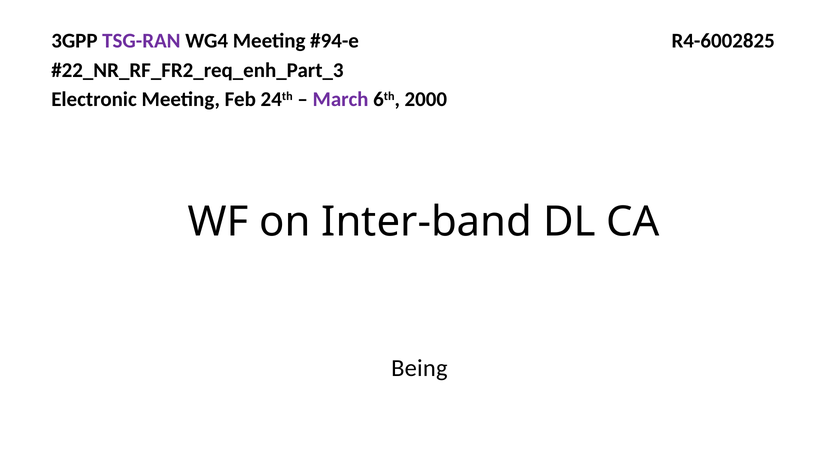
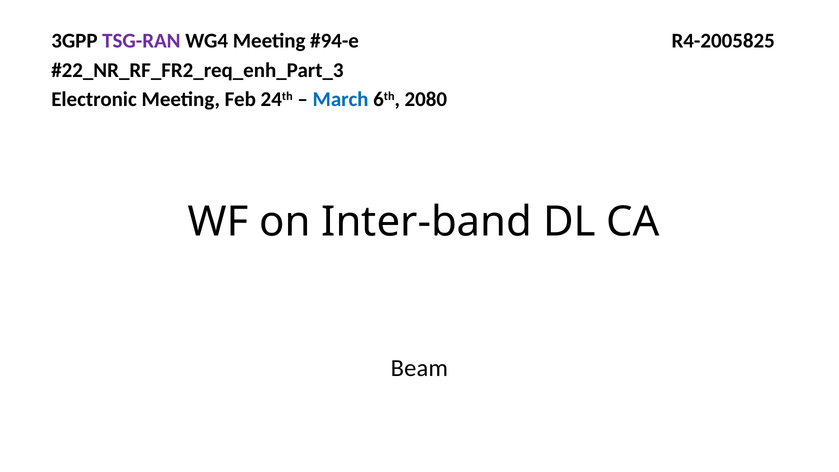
R4-6002825: R4-6002825 -> R4-2005825
March colour: purple -> blue
2000: 2000 -> 2080
Being: Being -> Beam
